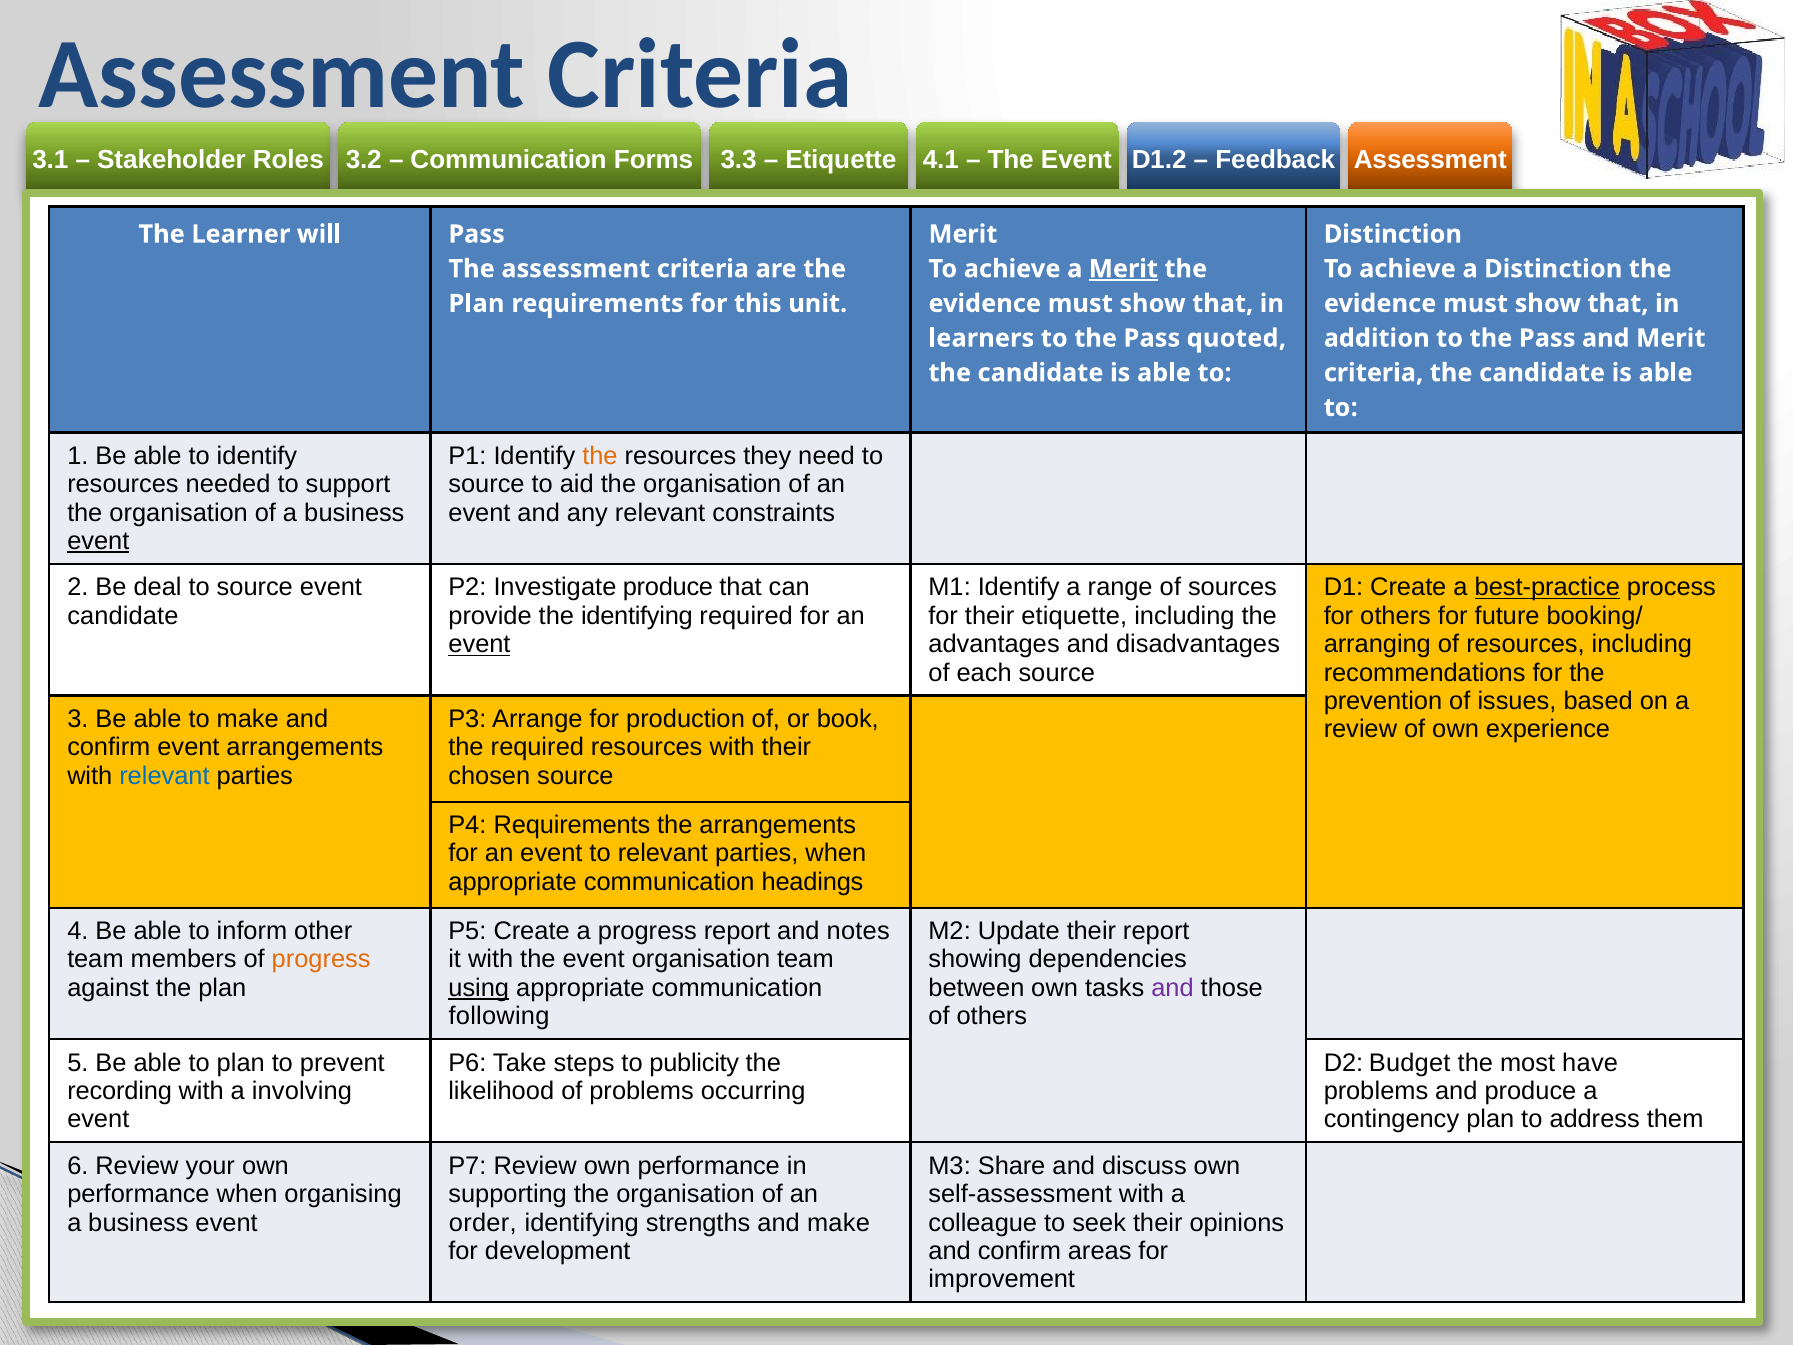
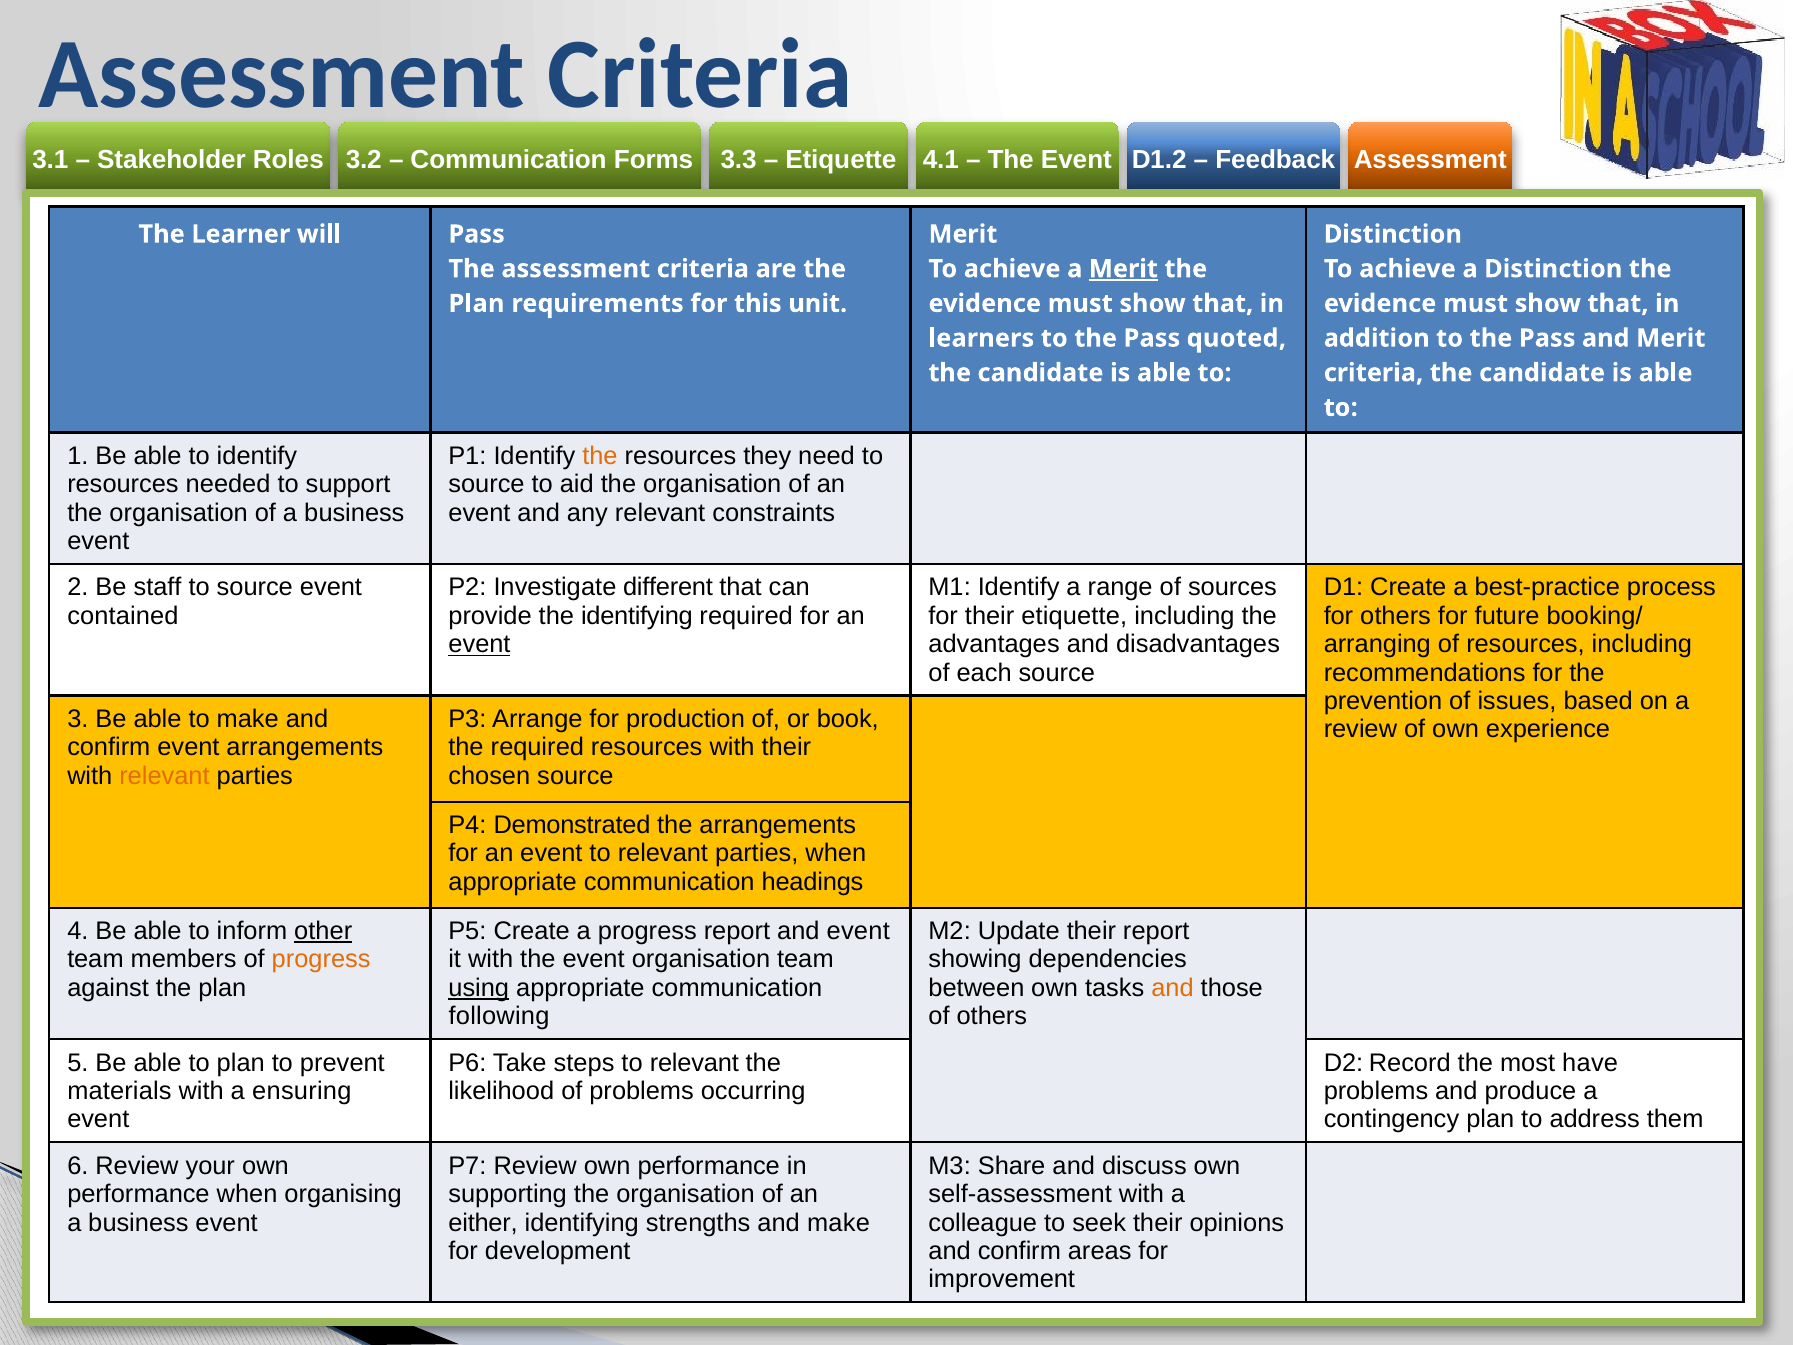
event at (98, 541) underline: present -> none
deal: deal -> staff
Investigate produce: produce -> different
best-practice underline: present -> none
candidate at (123, 616): candidate -> contained
relevant at (164, 776) colour: blue -> orange
P4 Requirements: Requirements -> Demonstrated
other underline: none -> present
and notes: notes -> event
and at (1173, 988) colour: purple -> orange
steps to publicity: publicity -> relevant
Budget: Budget -> Record
recording: recording -> materials
involving: involving -> ensuring
order: order -> either
